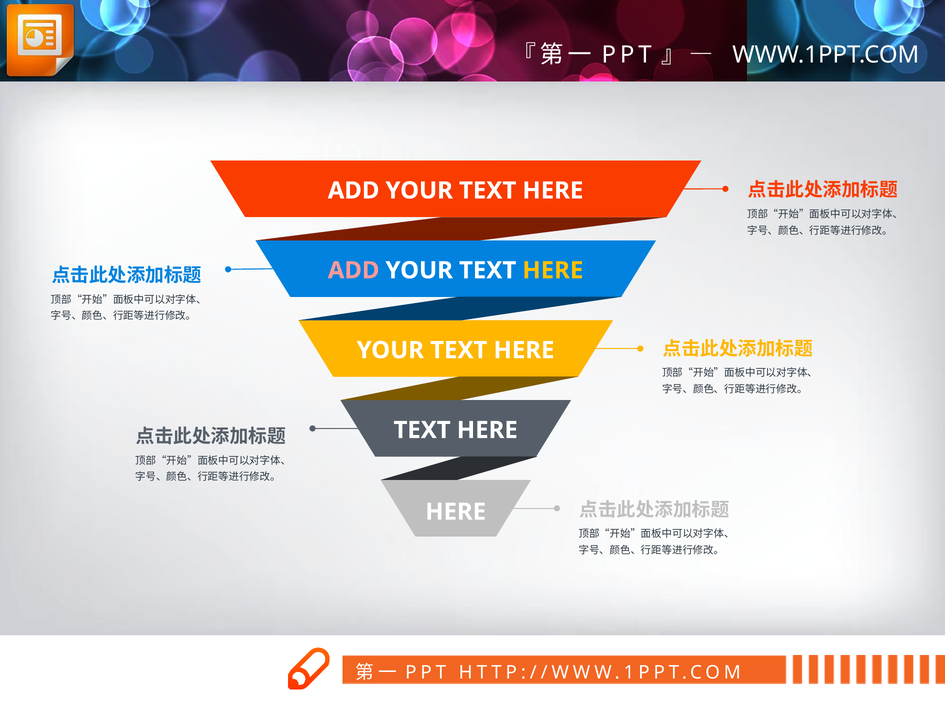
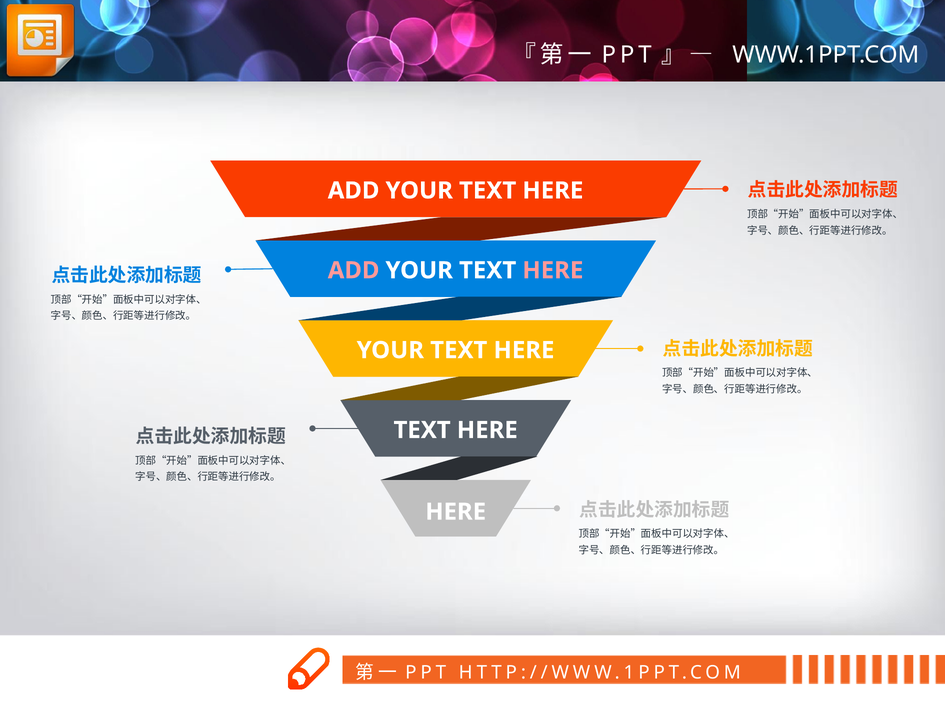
HERE at (553, 271) colour: yellow -> pink
